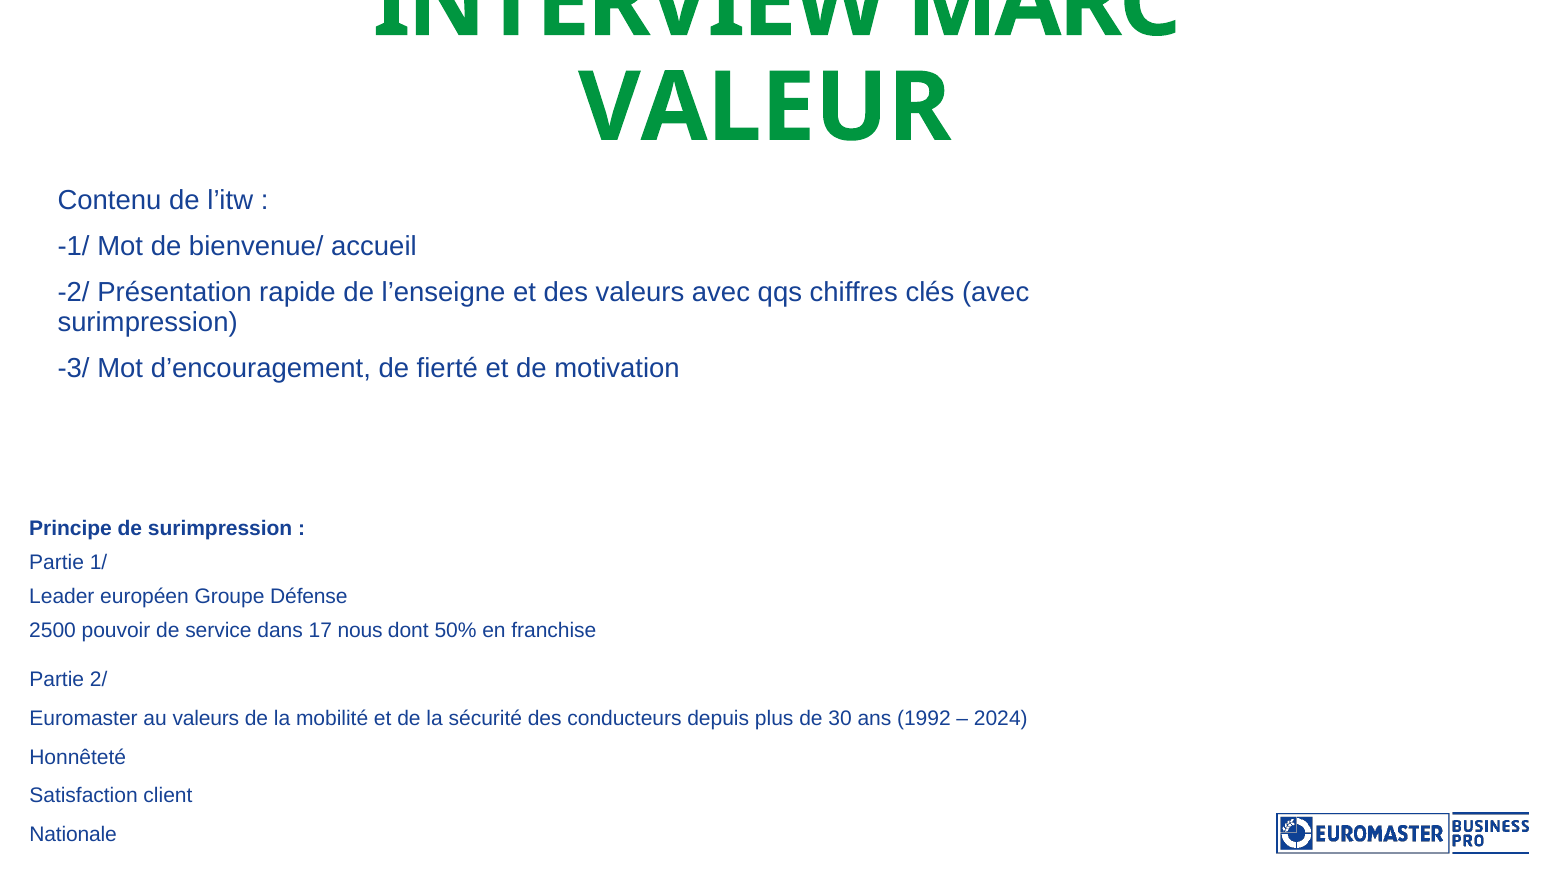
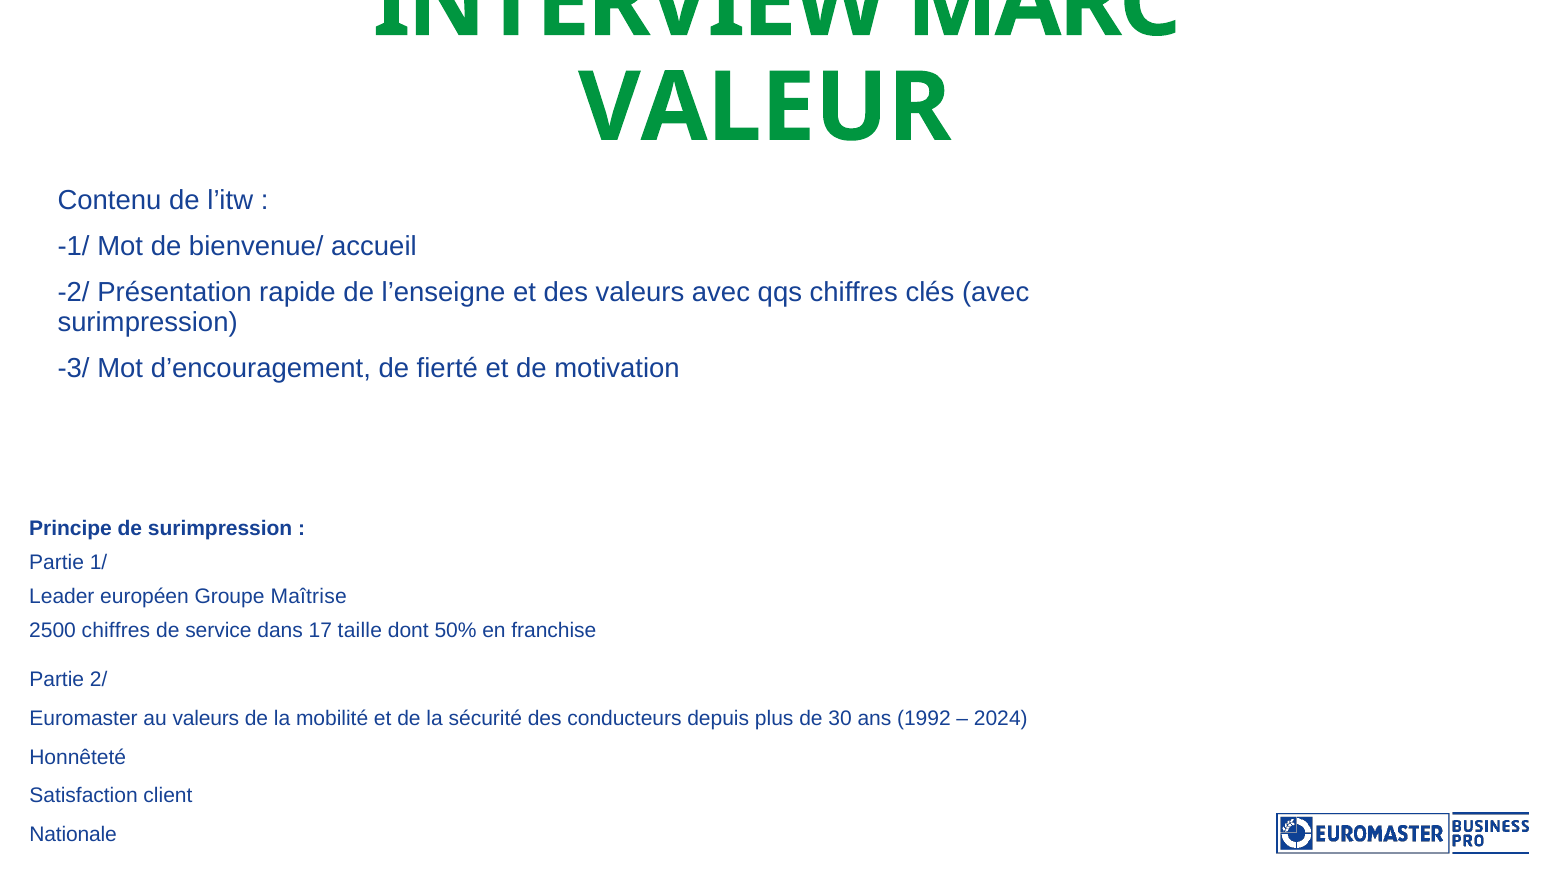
Défense: Défense -> Maîtrise
2500 pouvoir: pouvoir -> chiffres
nous: nous -> taille
